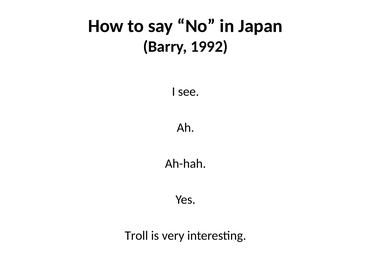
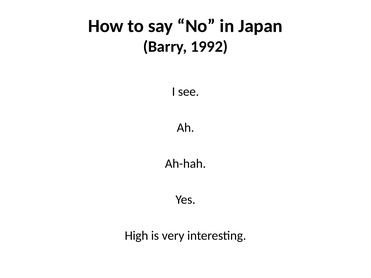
Troll: Troll -> High
